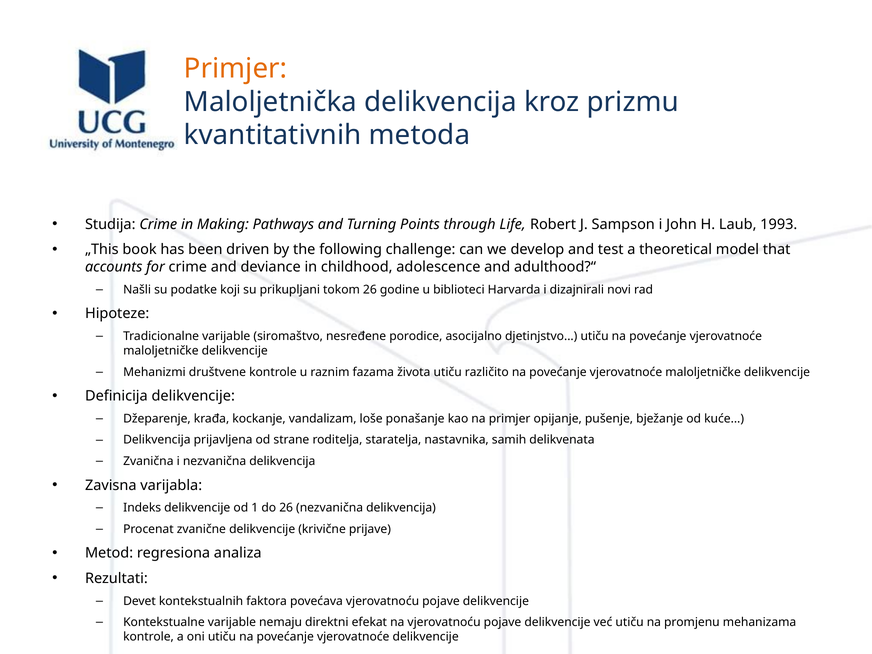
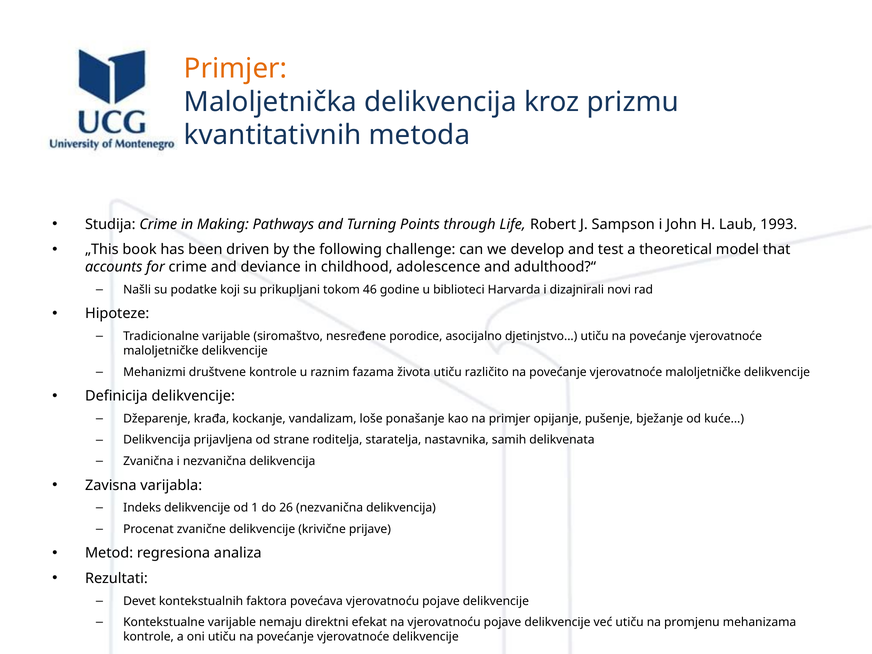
tokom 26: 26 -> 46
